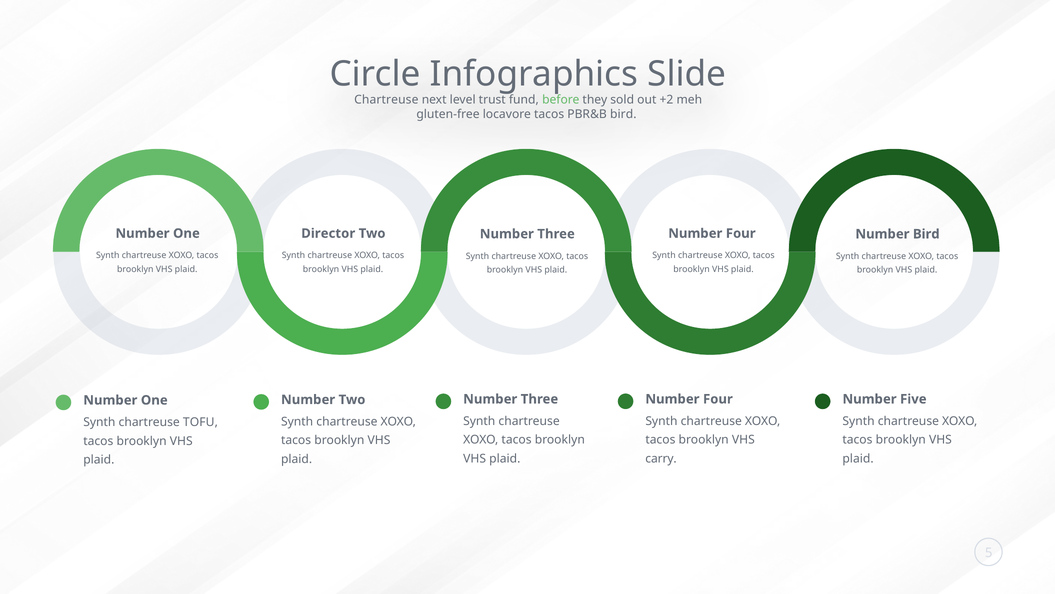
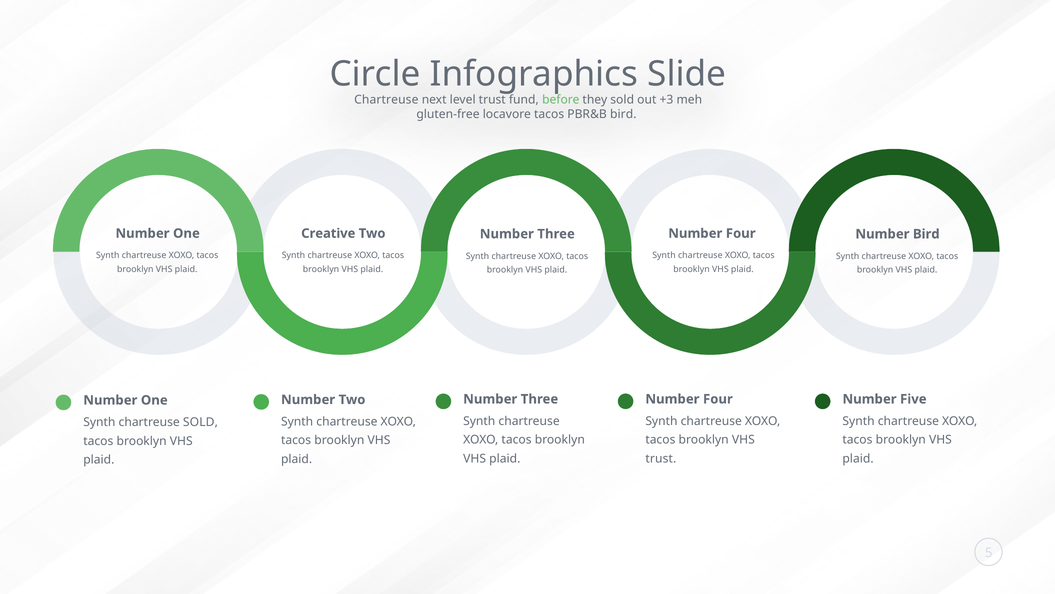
+2: +2 -> +3
Director: Director -> Creative
chartreuse TOFU: TOFU -> SOLD
carry at (661, 458): carry -> trust
